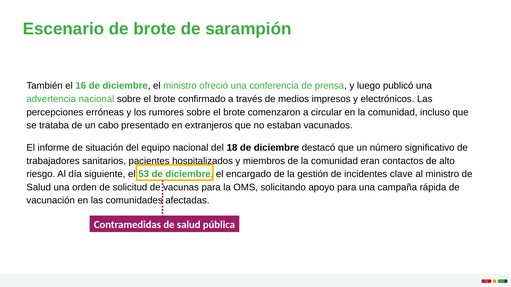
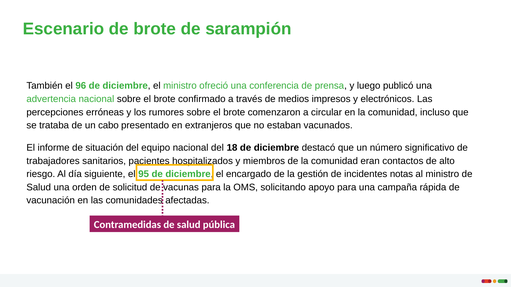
16: 16 -> 96
53: 53 -> 95
clave: clave -> notas
